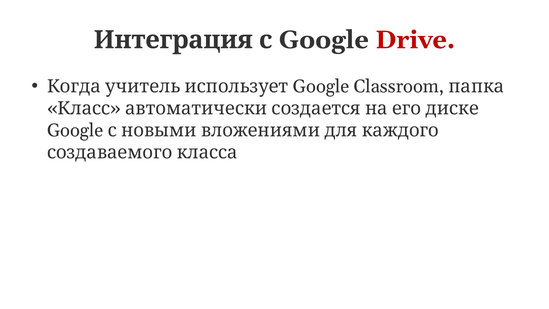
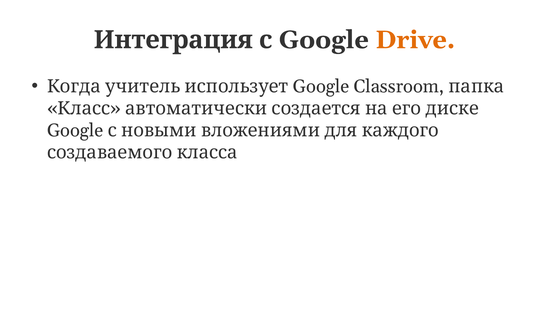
Drive colour: red -> orange
